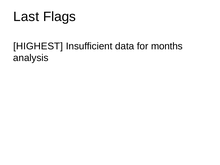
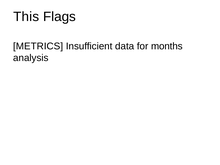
Last: Last -> This
HIGHEST: HIGHEST -> METRICS
